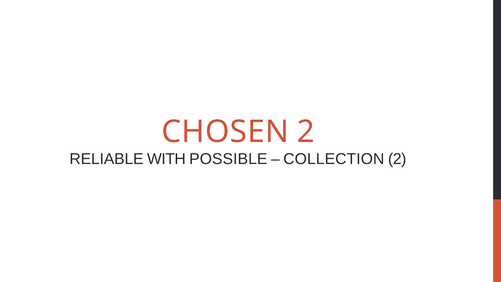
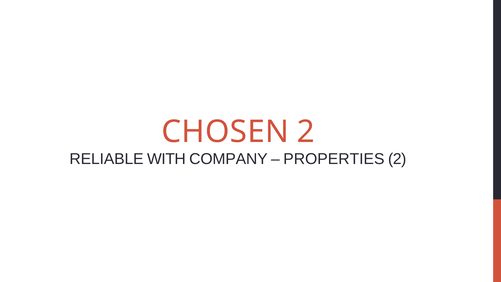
POSSIBLE: POSSIBLE -> COMPANY
COLLECTION: COLLECTION -> PROPERTIES
